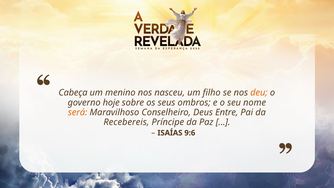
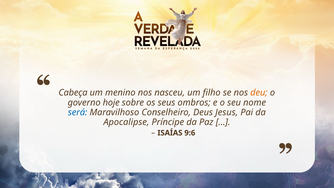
será colour: orange -> blue
Entre: Entre -> Jesus
Recebereis: Recebereis -> Apocalipse
